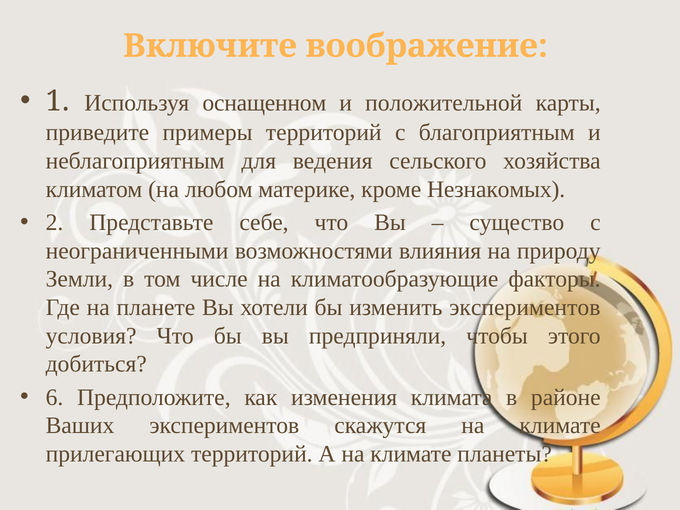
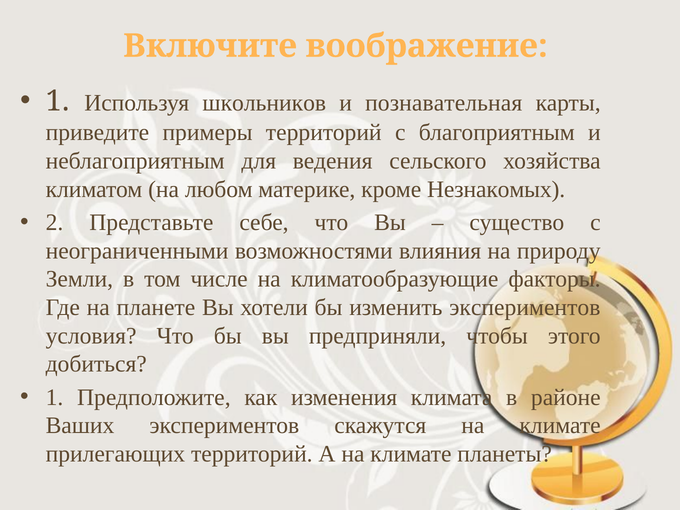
оснащенном: оснащенном -> школьников
положительной: положительной -> познавательная
6 at (55, 397): 6 -> 1
